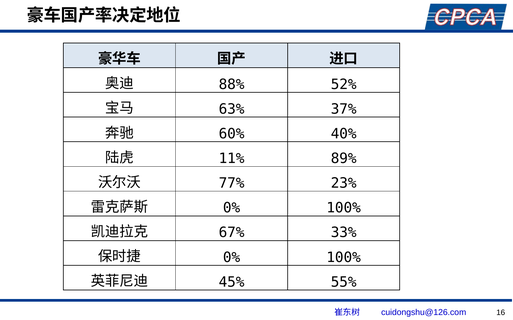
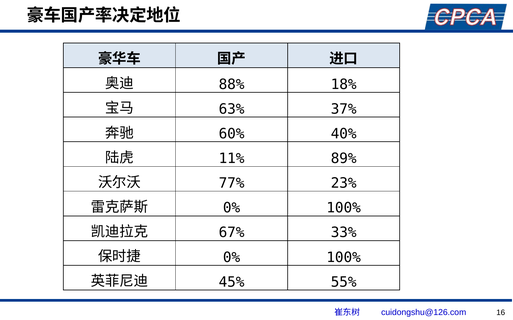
52%: 52% -> 18%
